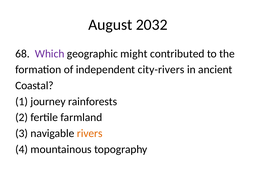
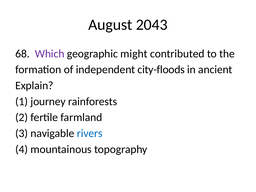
2032: 2032 -> 2043
city-rivers: city-rivers -> city-floods
Coastal: Coastal -> Explain
rivers colour: orange -> blue
